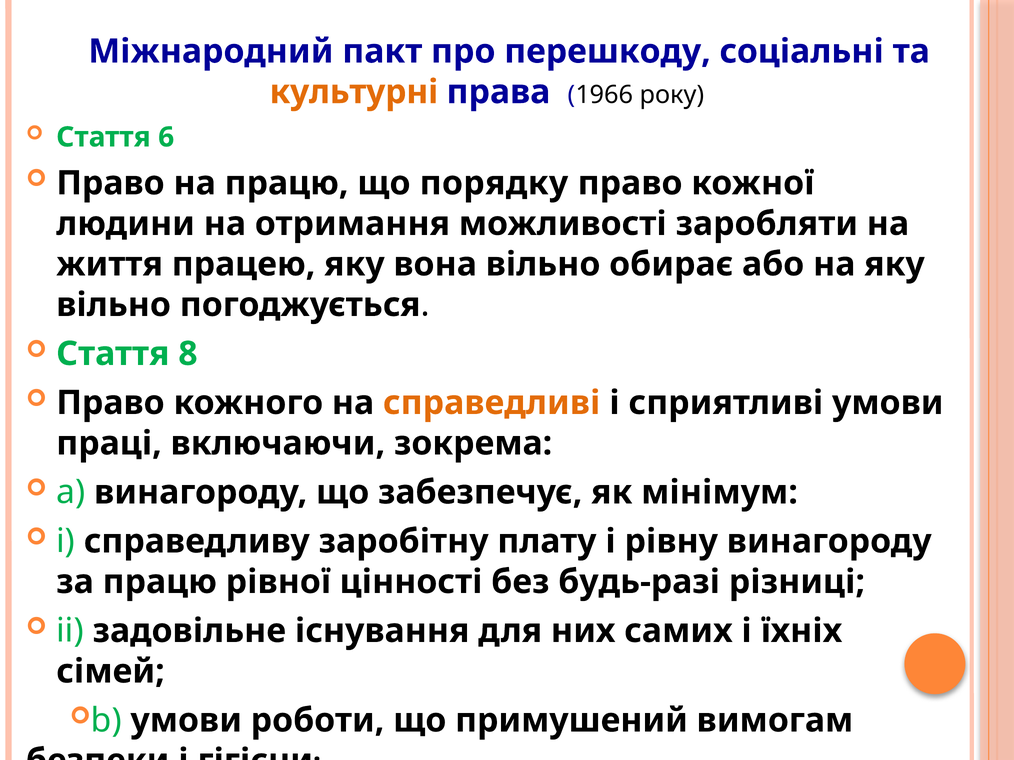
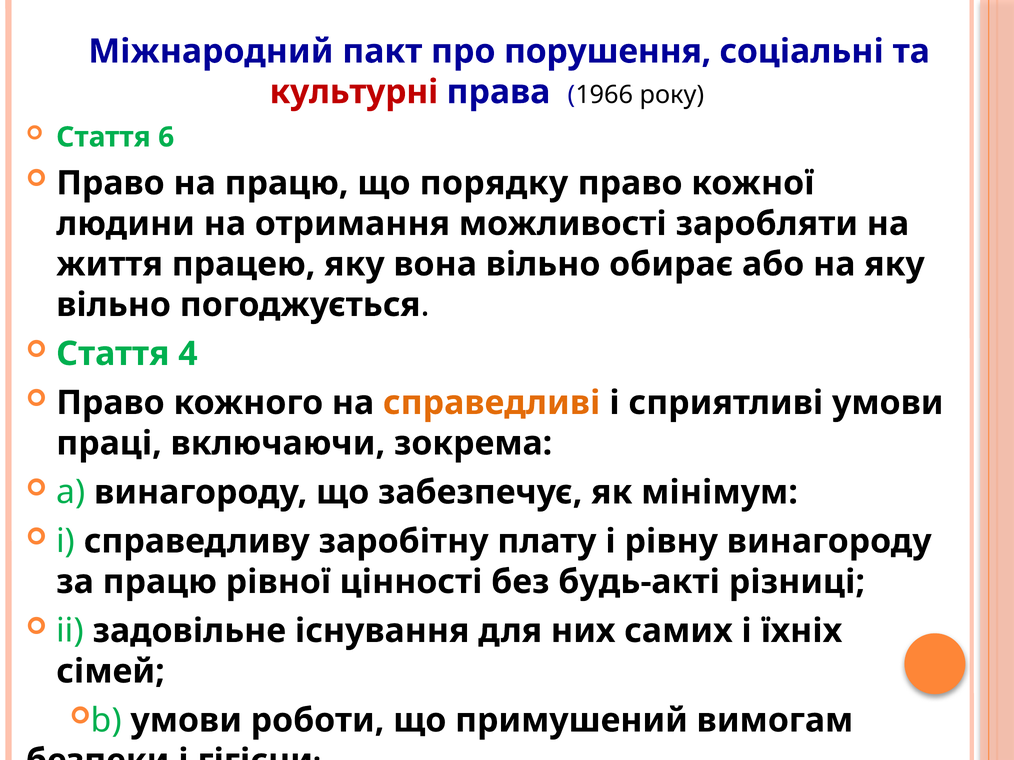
перешкоду: перешкоду -> порушення
культурні colour: orange -> red
8: 8 -> 4
будь-разі: будь-разі -> будь-акті
